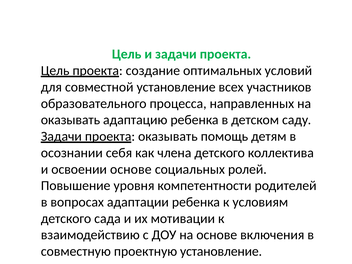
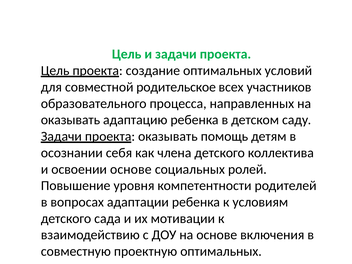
совместной установление: установление -> родительское
проектную установление: установление -> оптимальных
